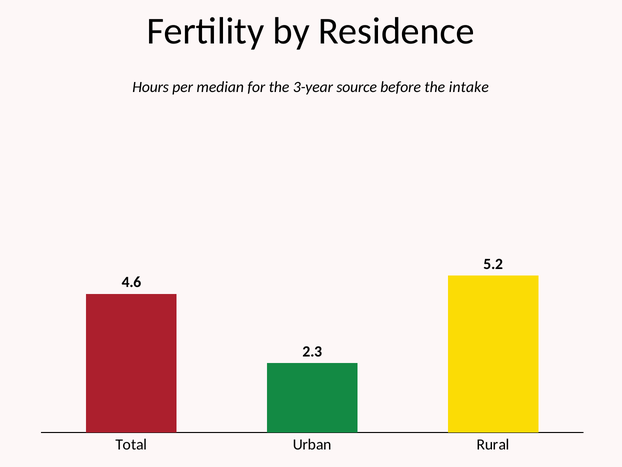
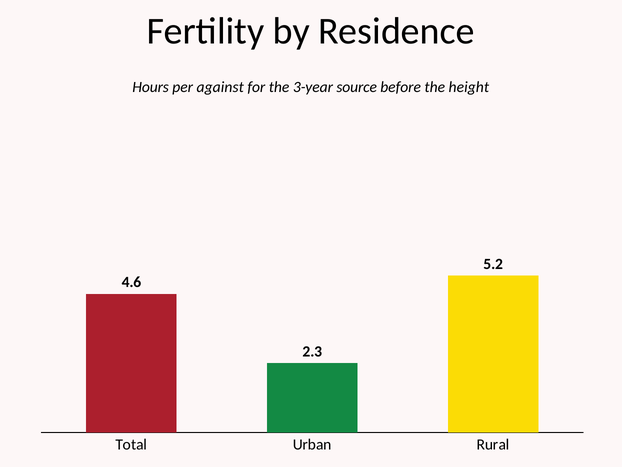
median: median -> against
intake: intake -> height
